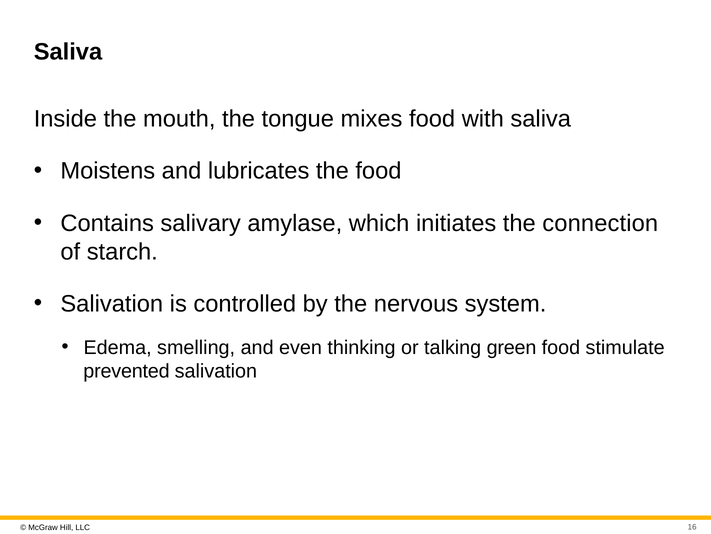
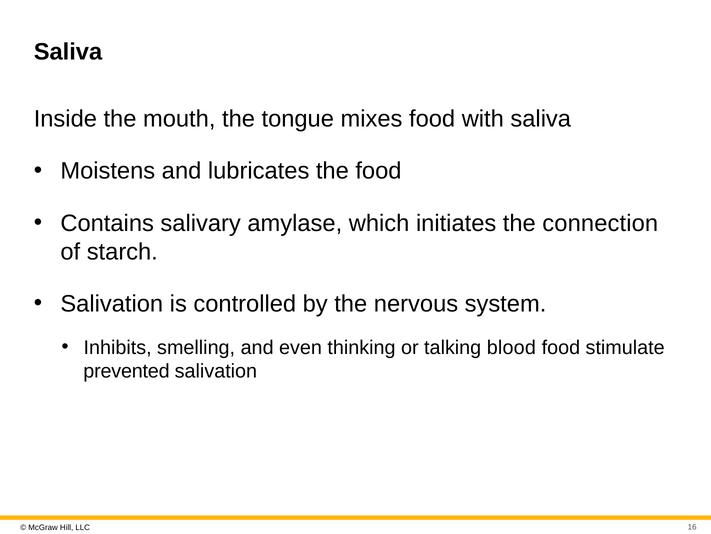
Edema: Edema -> Inhibits
green: green -> blood
